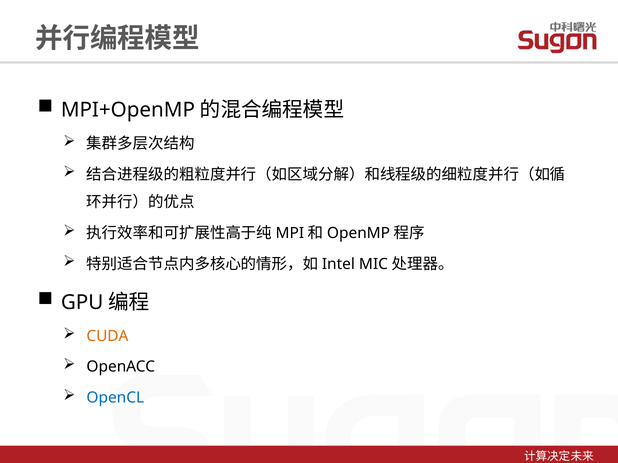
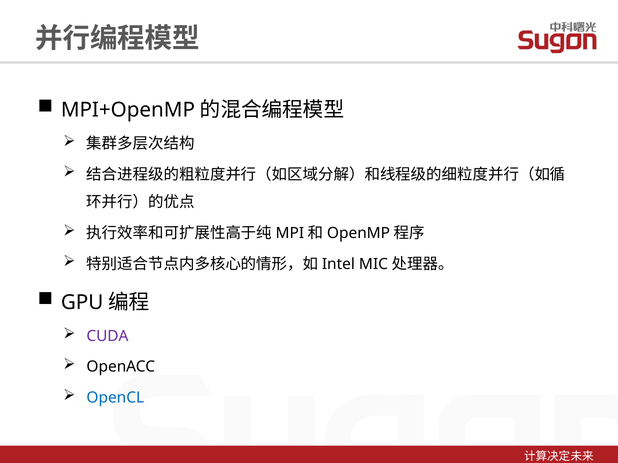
CUDA colour: orange -> purple
